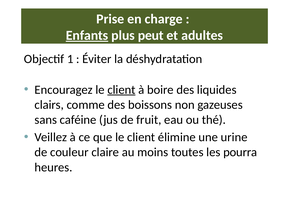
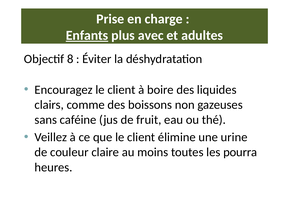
peut: peut -> avec
1: 1 -> 8
client at (121, 90) underline: present -> none
